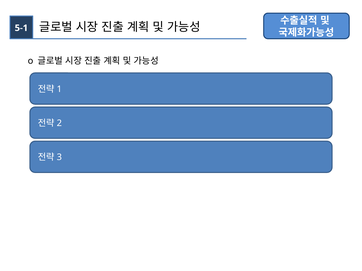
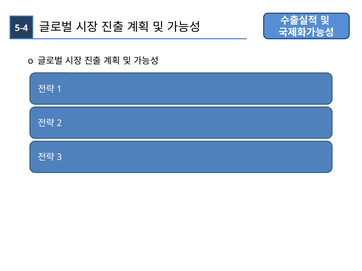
5-1: 5-1 -> 5-4
